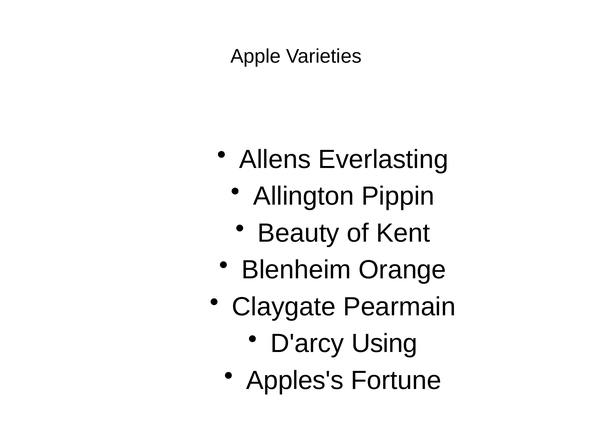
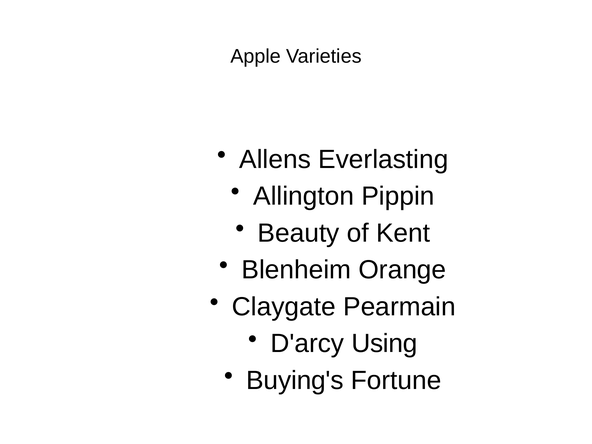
Apples's: Apples's -> Buying's
